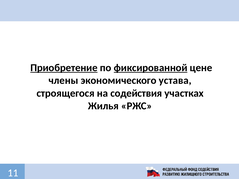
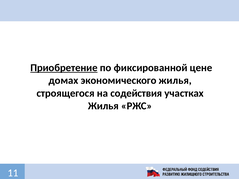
фиксированной underline: present -> none
члены: члены -> домах
экономического устава: устава -> жилья
